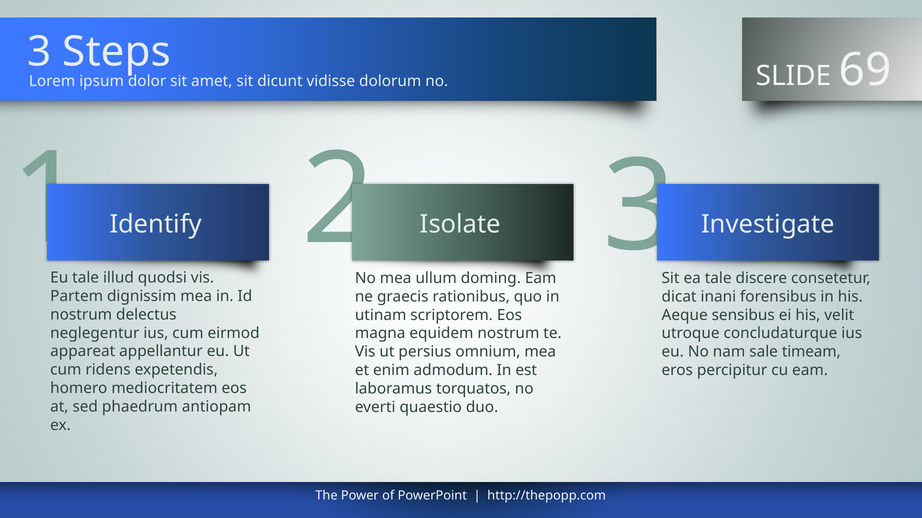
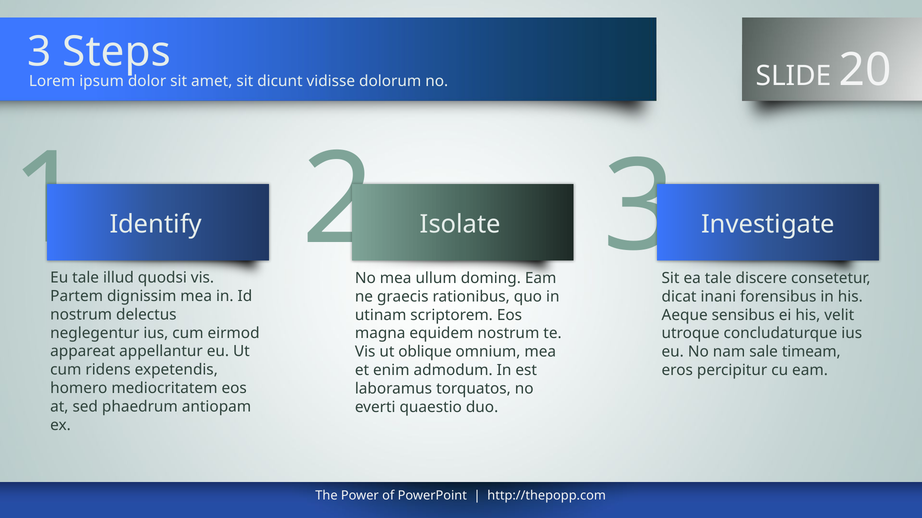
69: 69 -> 20
persius: persius -> oblique
